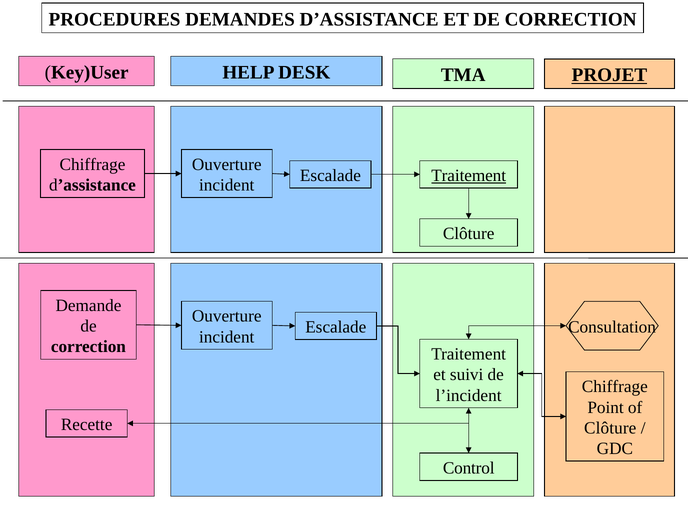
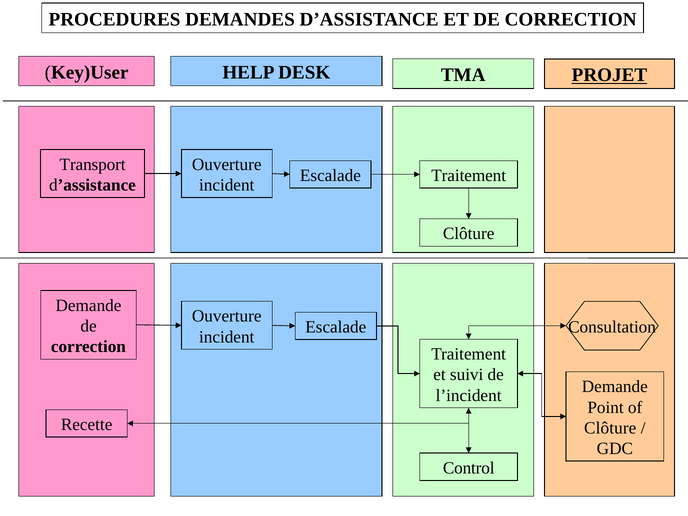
Chiffrage at (93, 164): Chiffrage -> Transport
Traitement at (469, 176) underline: present -> none
Chiffrage at (615, 387): Chiffrage -> Demande
